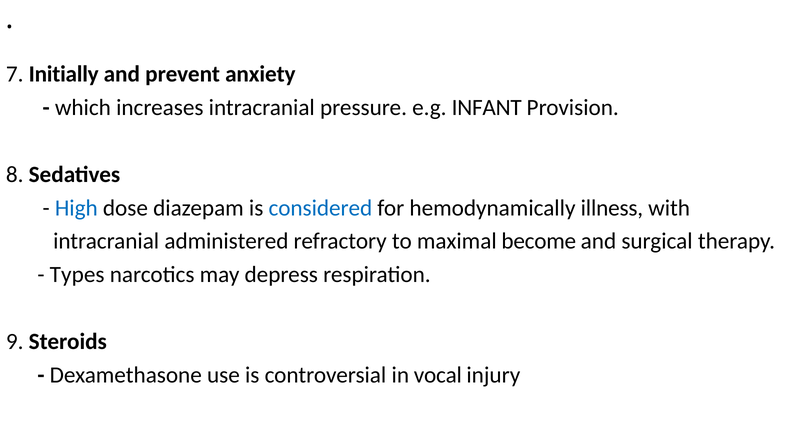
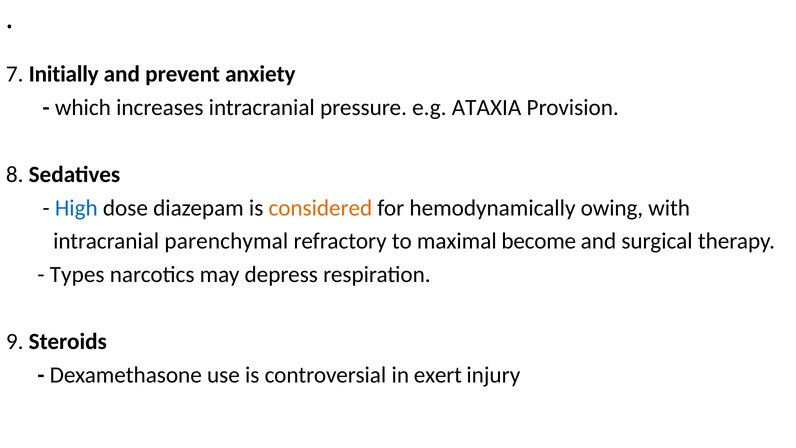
INFANT: INFANT -> ATAXIA
considered colour: blue -> orange
illness: illness -> owing
administered: administered -> parenchymal
vocal: vocal -> exert
